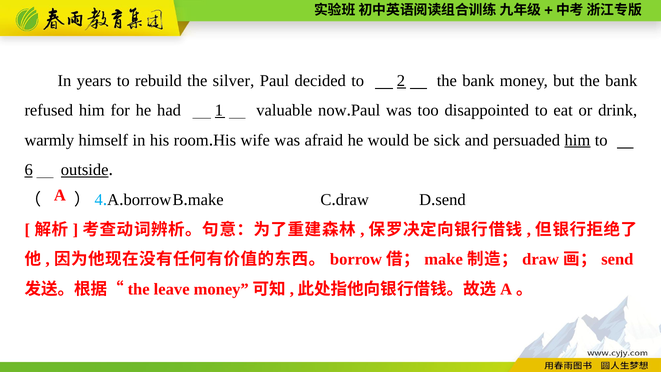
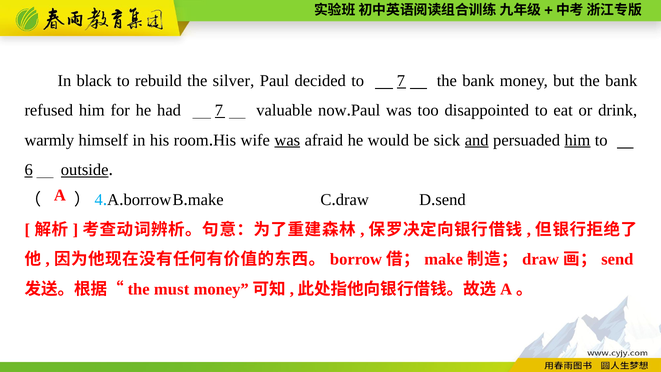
years: years -> black
to 2: 2 -> 7
had 1: 1 -> 7
was at (287, 140) underline: none -> present
and underline: none -> present
leave: leave -> must
